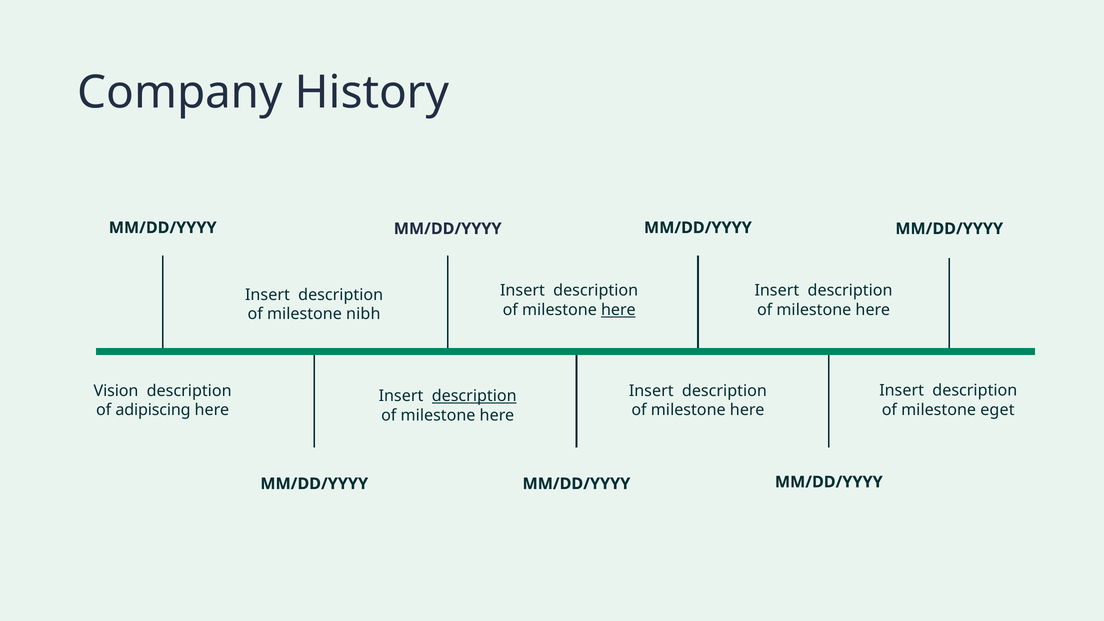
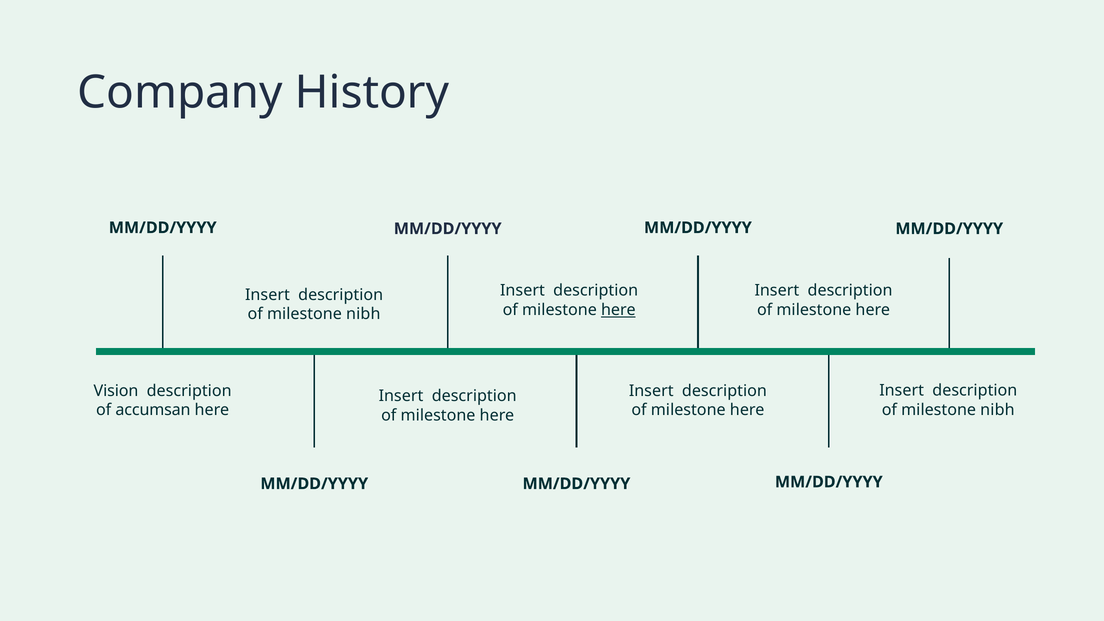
description at (474, 396) underline: present -> none
eget at (997, 410): eget -> nibh
adipiscing: adipiscing -> accumsan
